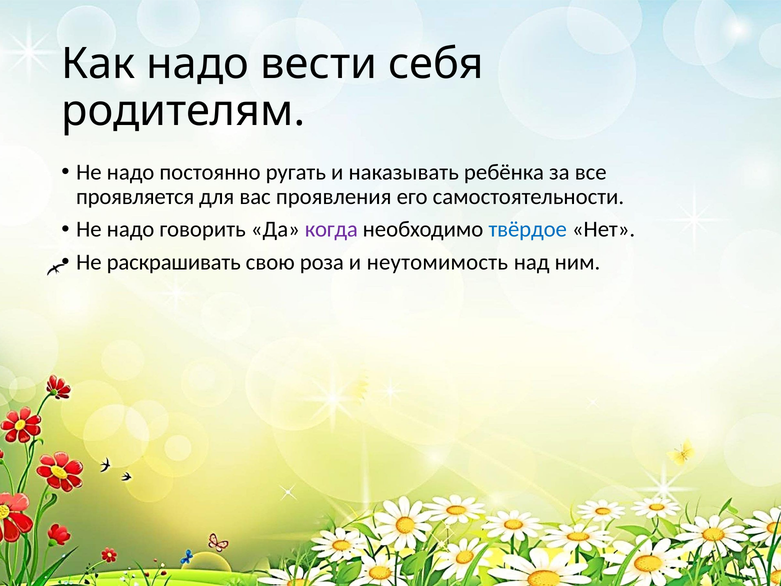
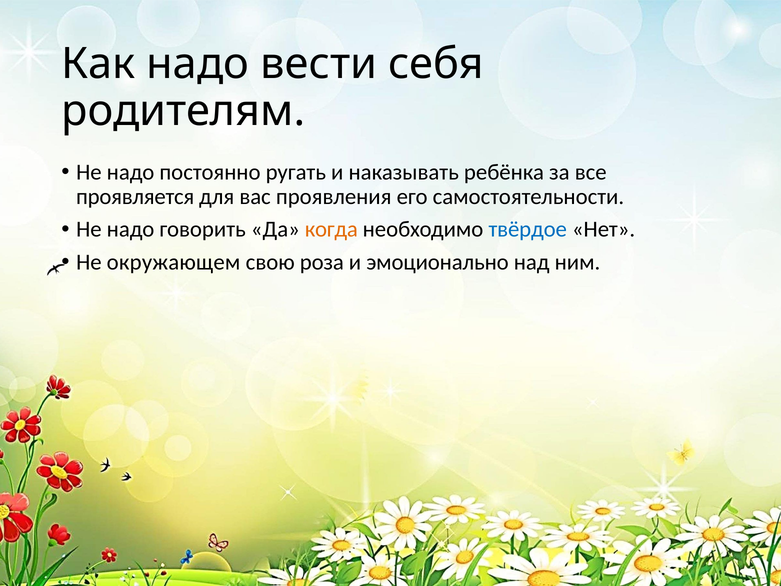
когда colour: purple -> orange
раскрашивать: раскрашивать -> окружающем
неутомимость: неутомимость -> эмоционально
